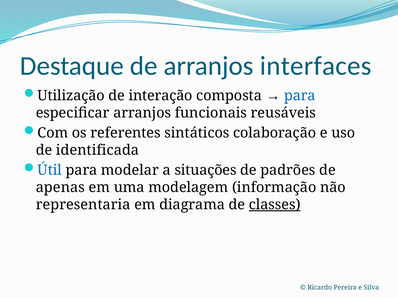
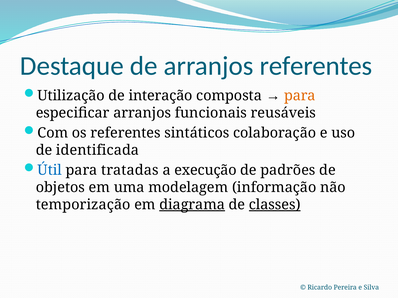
arranjos interfaces: interfaces -> referentes
para at (300, 96) colour: blue -> orange
modelar: modelar -> tratadas
situações: situações -> execução
apenas: apenas -> objetos
representaria: representaria -> temporização
diagrama underline: none -> present
